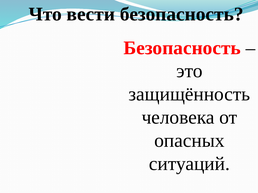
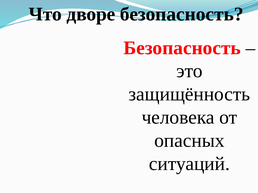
вести: вести -> дворе
